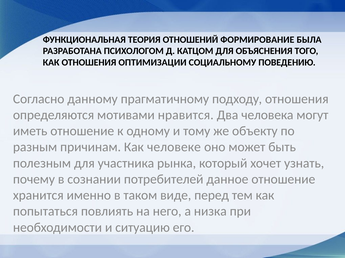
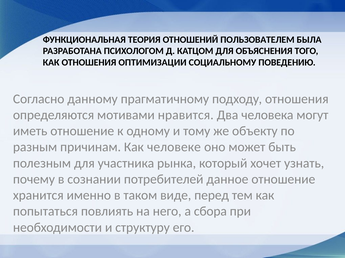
ФОРМИРОВАНИЕ: ФОРМИРОВАНИЕ -> ПОЛЬЗОВАТЕЛЕМ
низка: низка -> сбора
ситуацию: ситуацию -> структуру
